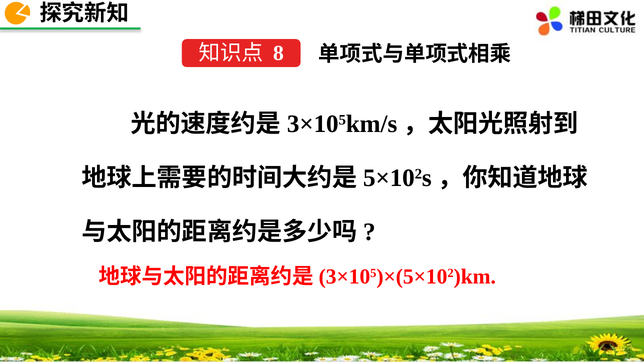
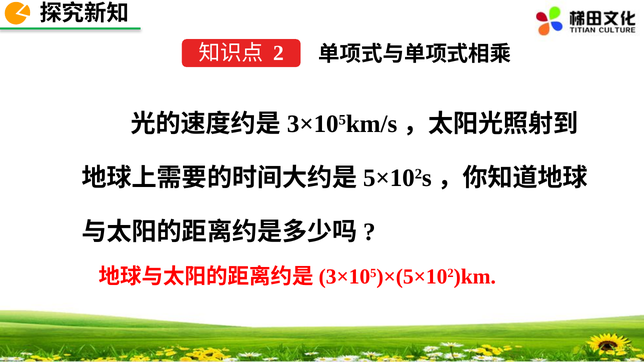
8: 8 -> 2
